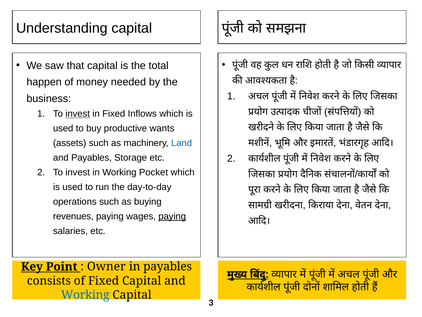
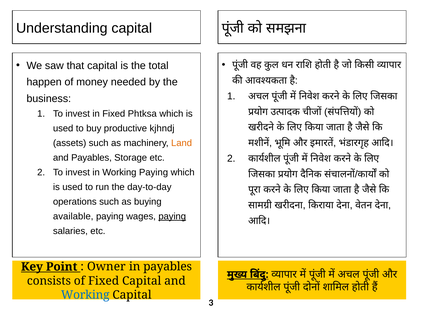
invest at (78, 114) underline: present -> none
Inflows: Inflows -> Phtksa
wants: wants -> kjhndj
Land colour: blue -> orange
Working Pocket: Pocket -> Paying
revenues: revenues -> available
